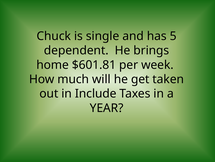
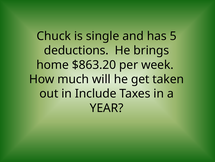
dependent: dependent -> deductions
$601.81: $601.81 -> $863.20
